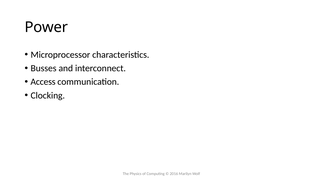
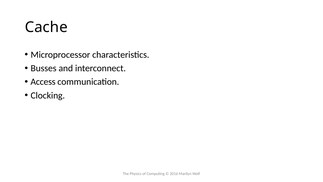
Power: Power -> Cache
